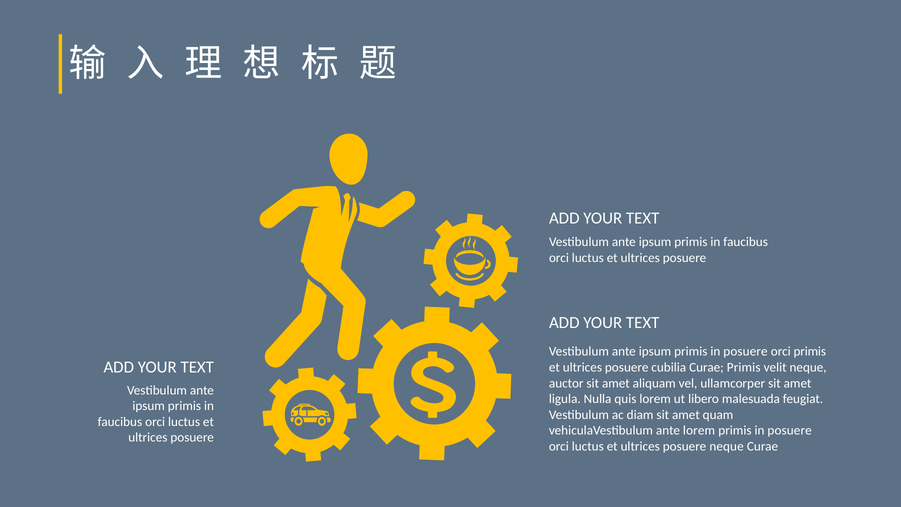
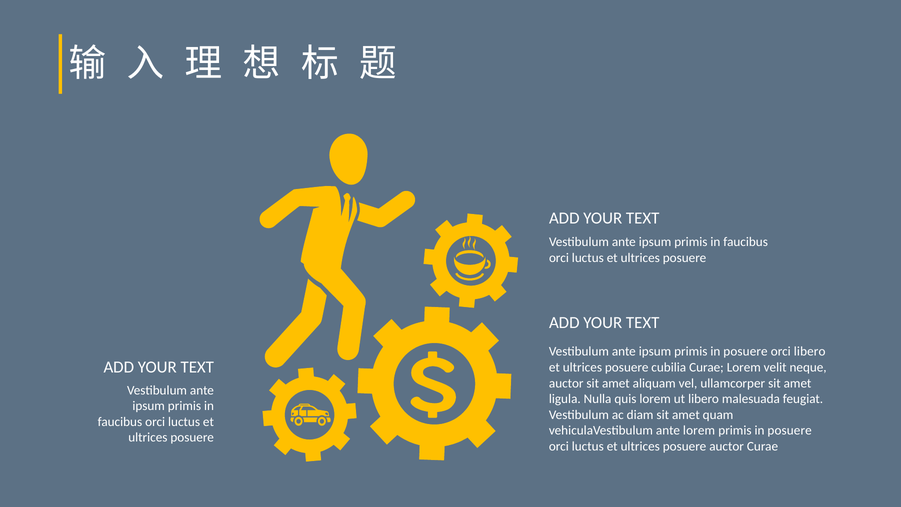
orci primis: primis -> libero
Curae Primis: Primis -> Lorem
posuere neque: neque -> auctor
